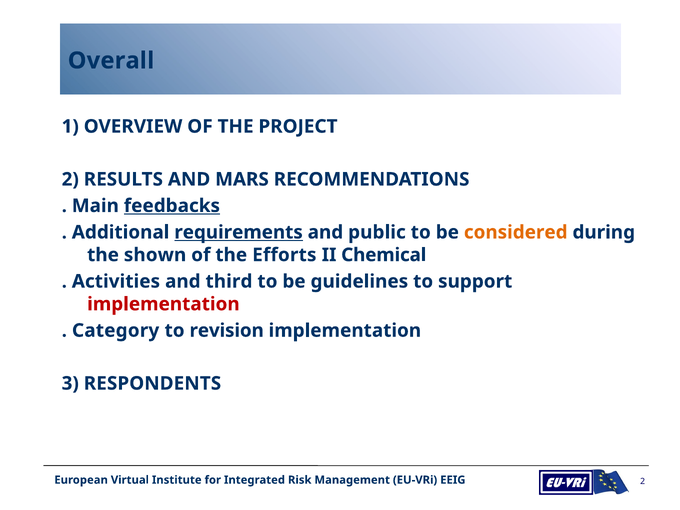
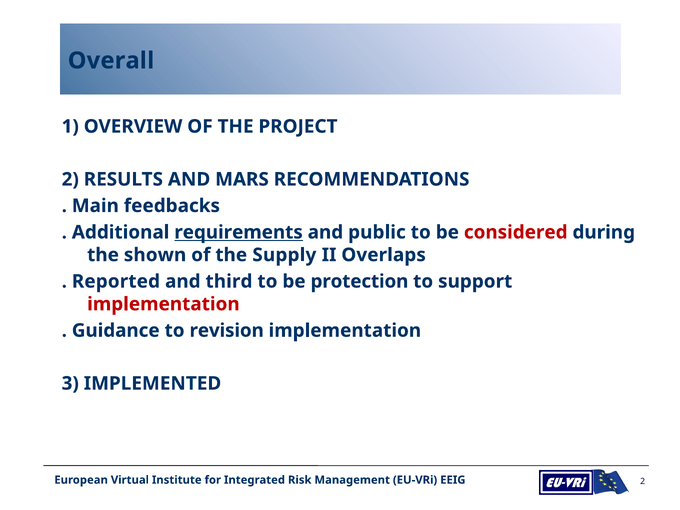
feedbacks underline: present -> none
considered colour: orange -> red
Efforts: Efforts -> Supply
Chemical: Chemical -> Overlaps
Activities: Activities -> Reported
guidelines: guidelines -> protection
Category: Category -> Guidance
RESPONDENTS: RESPONDENTS -> IMPLEMENTED
